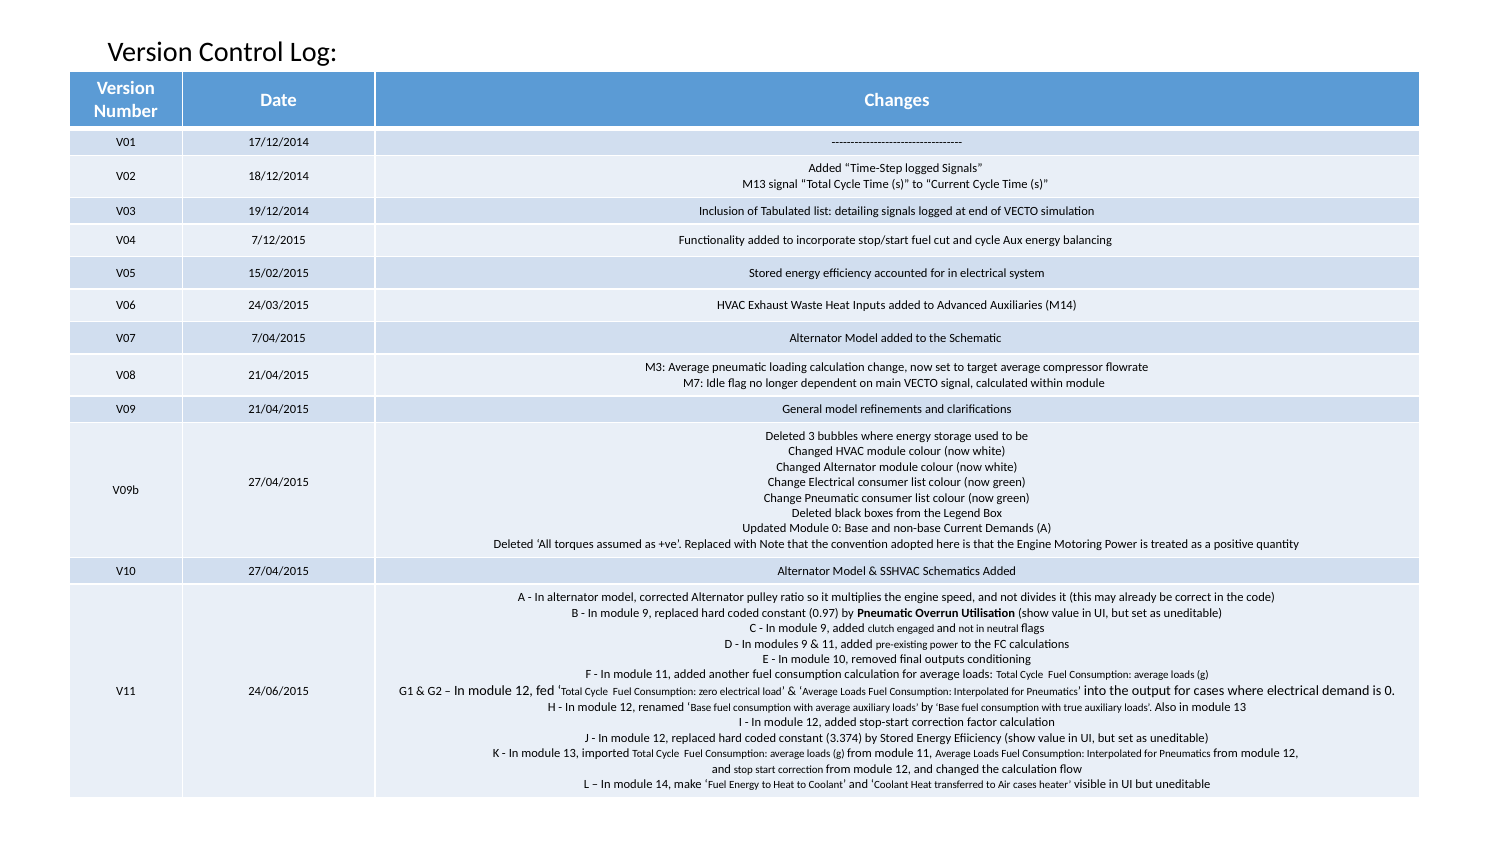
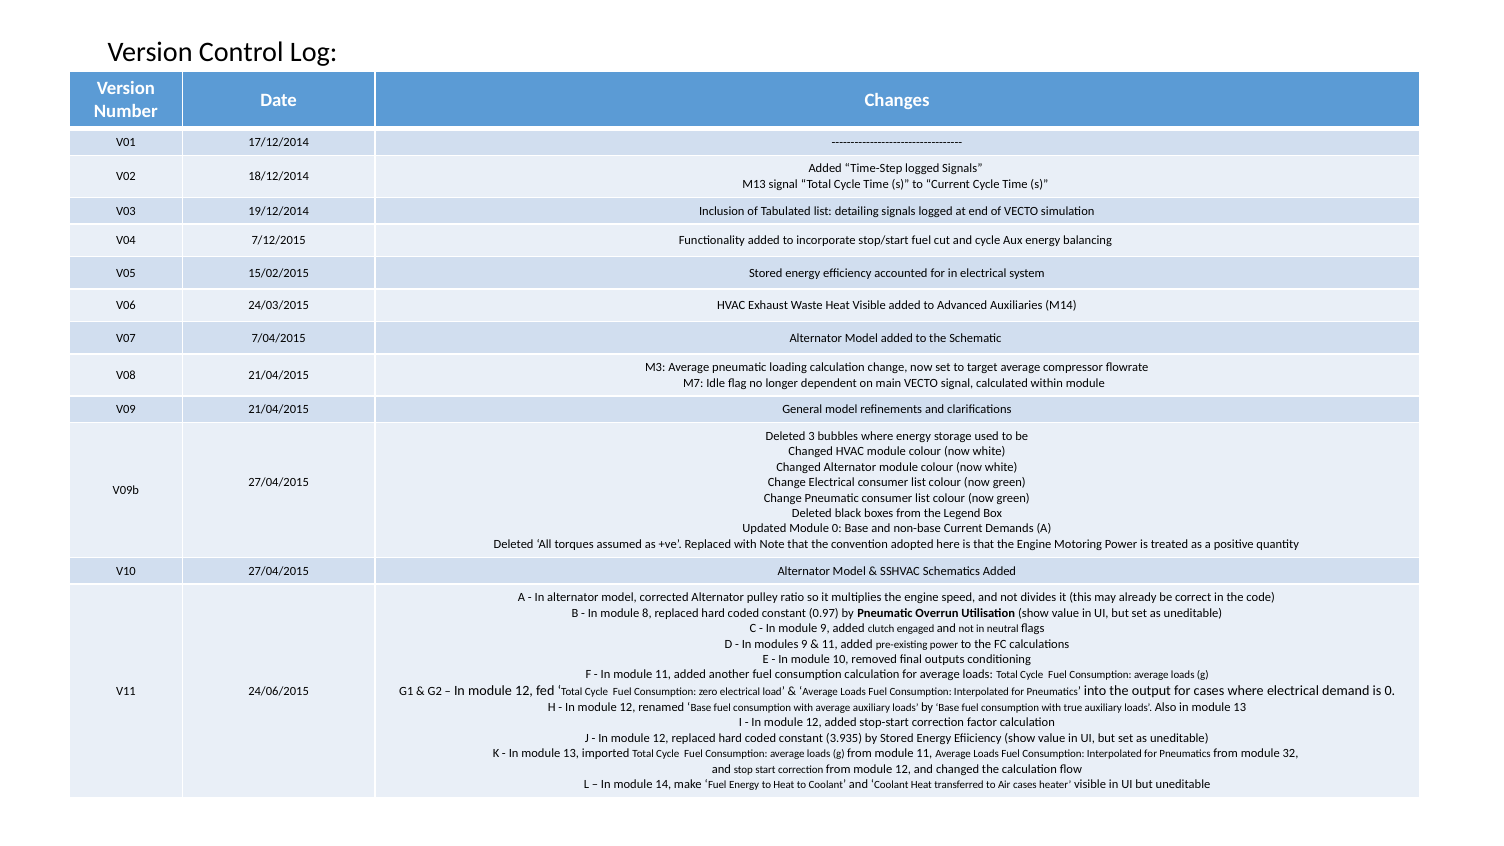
Heat Inputs: Inputs -> Visible
9 at (647, 613): 9 -> 8
3.374: 3.374 -> 3.935
Pneumatics from module 12: 12 -> 32
